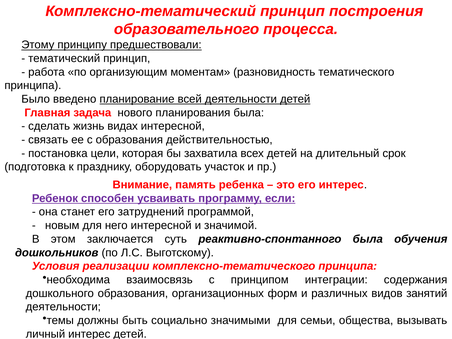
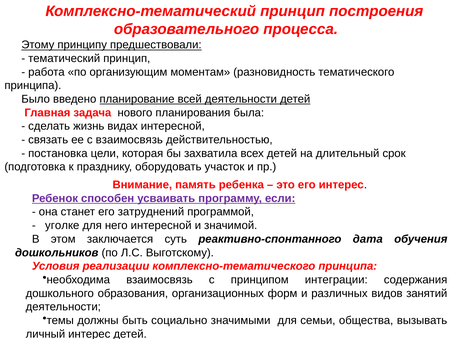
с образования: образования -> взаимосвязь
новым: новым -> уголке
реактивно-спонтанного была: была -> дата
